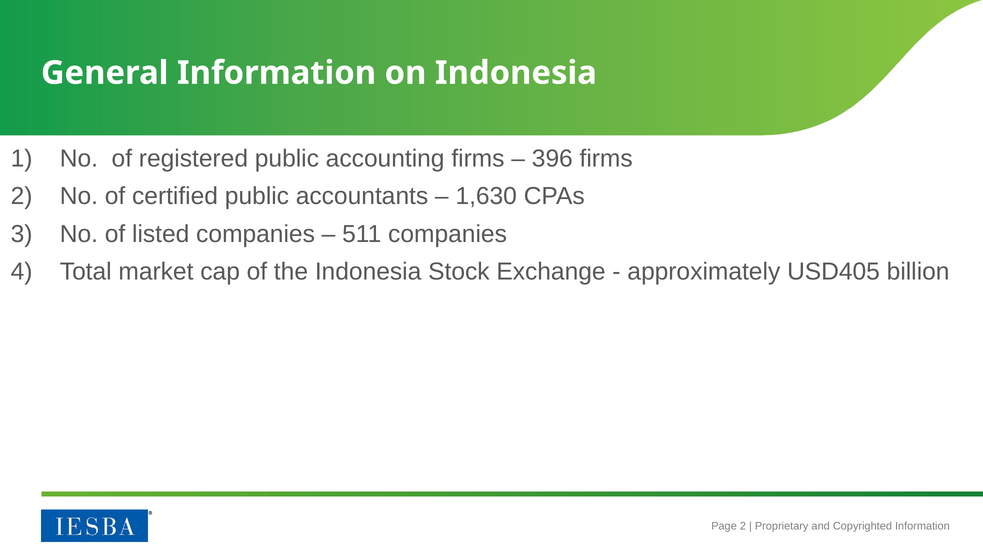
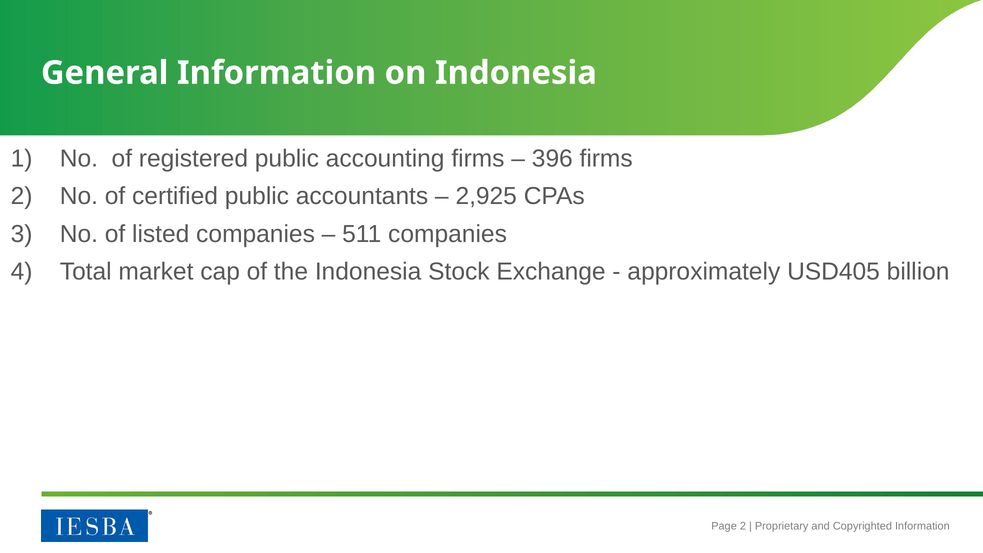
1,630: 1,630 -> 2,925
